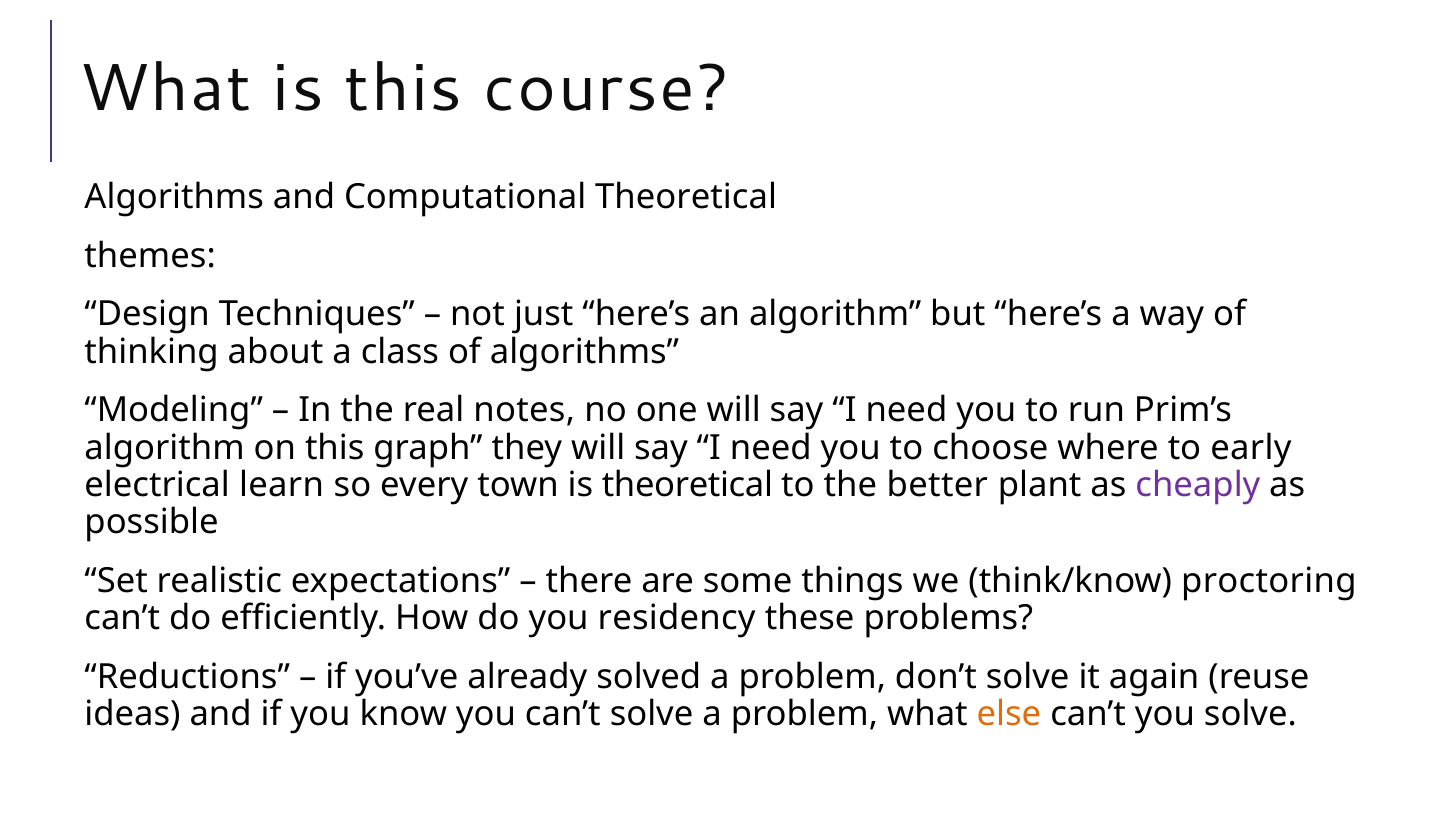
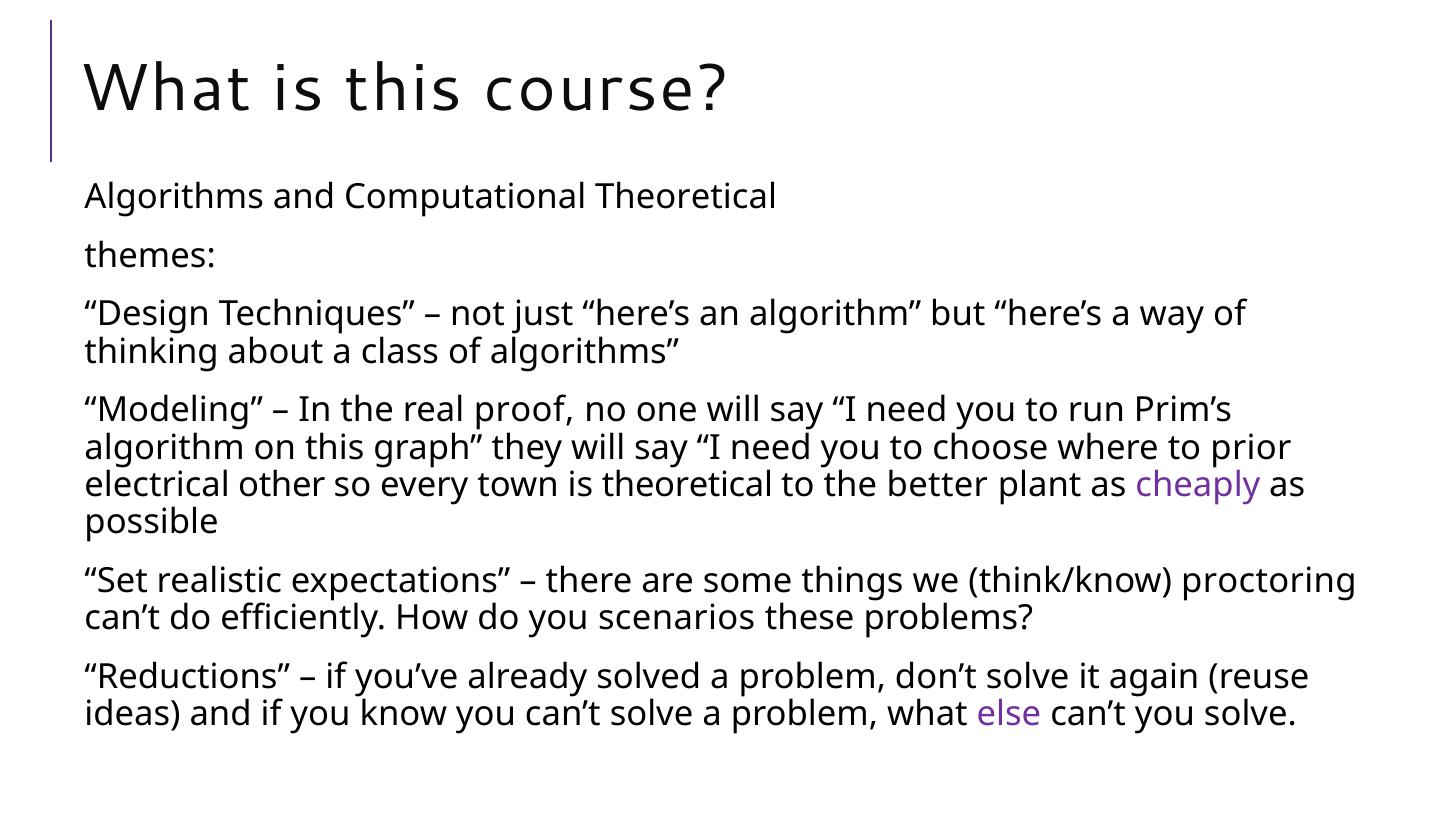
notes: notes -> proof
early: early -> prior
learn: learn -> other
residency: residency -> scenarios
else colour: orange -> purple
